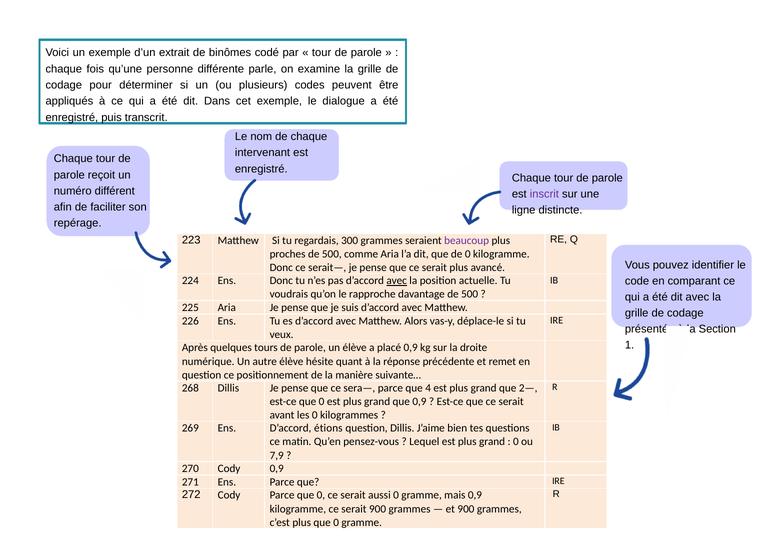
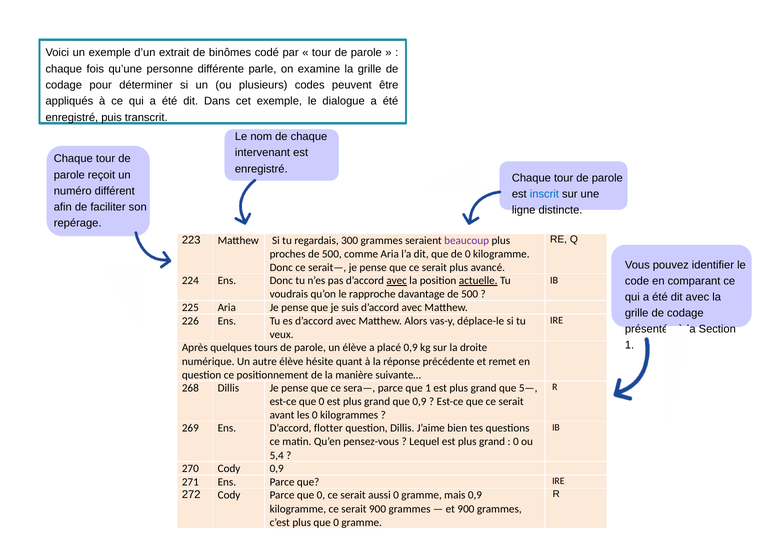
inscrit colour: purple -> blue
actuelle underline: none -> present
que 4: 4 -> 1
2—: 2— -> 5—
étions: étions -> flotter
7,9: 7,9 -> 5,4
